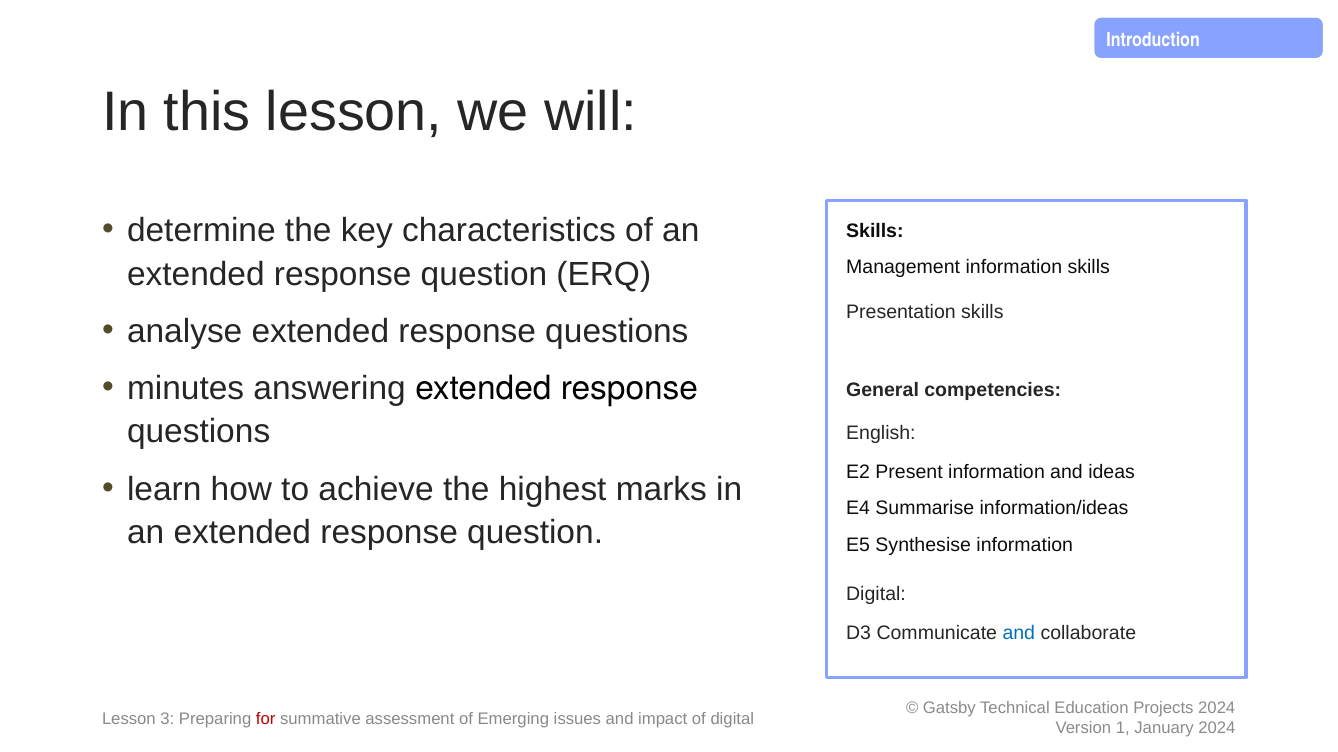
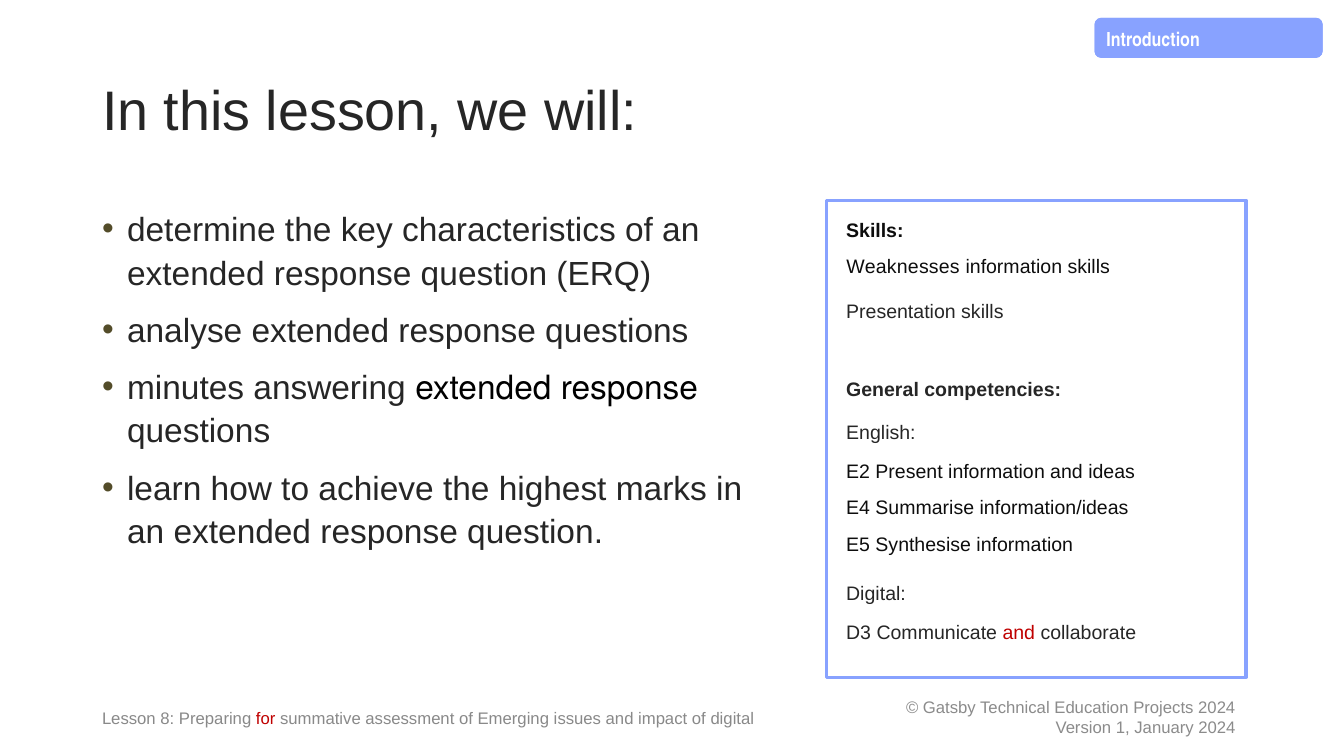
Management: Management -> Weaknesses
and at (1019, 633) colour: blue -> red
3: 3 -> 8
